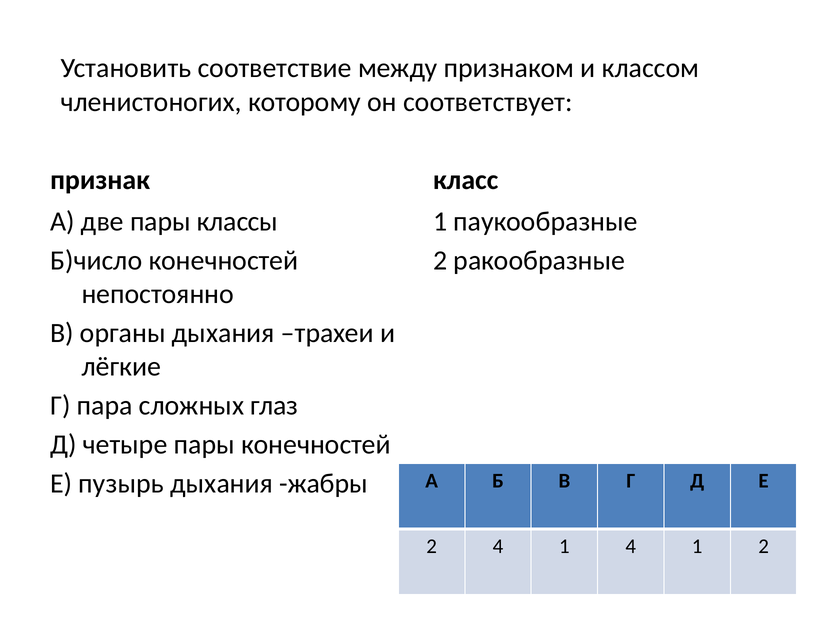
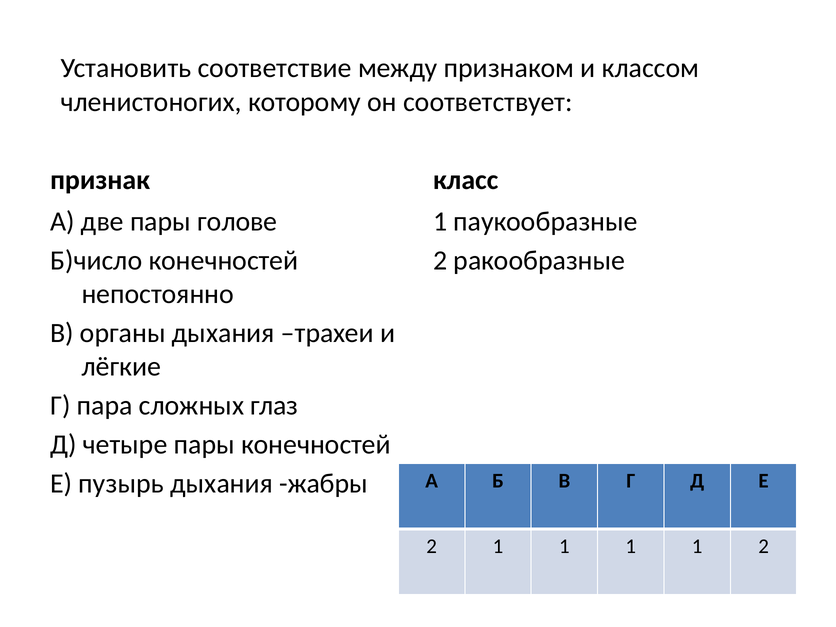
классы: классы -> голове
2 4: 4 -> 1
4 at (631, 546): 4 -> 1
